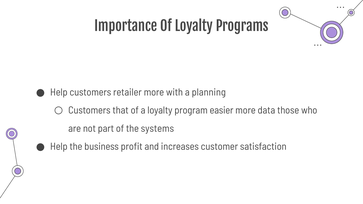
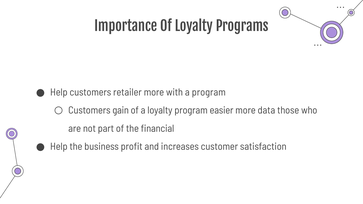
a planning: planning -> program
that: that -> gain
systems: systems -> financial
